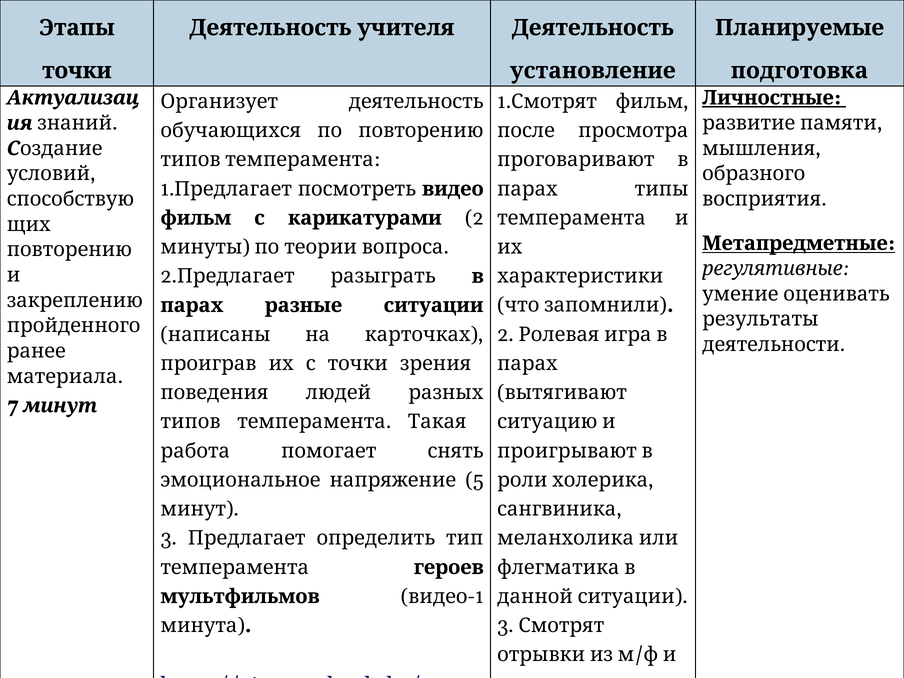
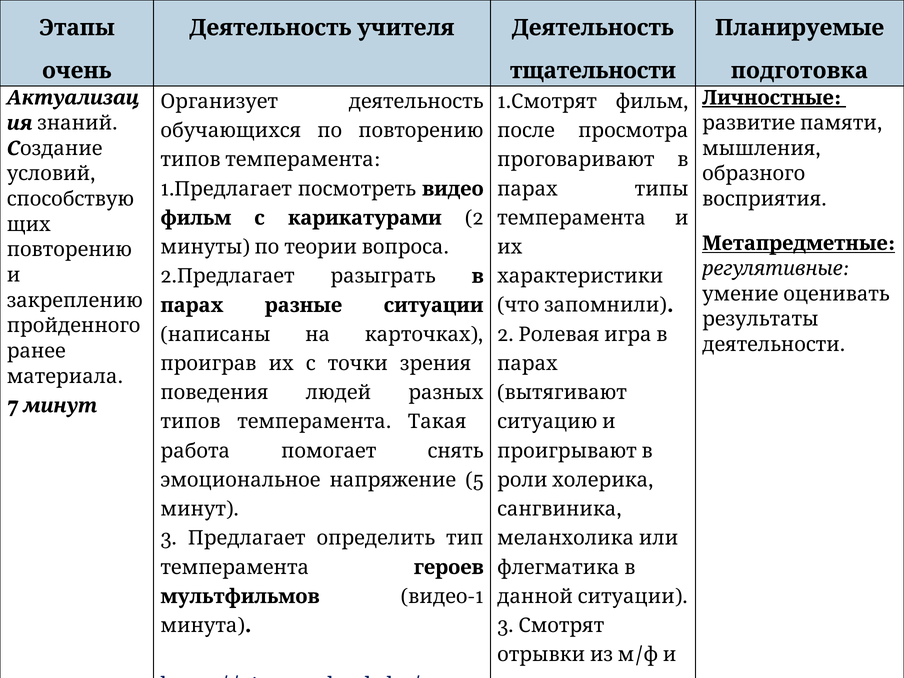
точки at (77, 71): точки -> очень
установление: установление -> тщательности
